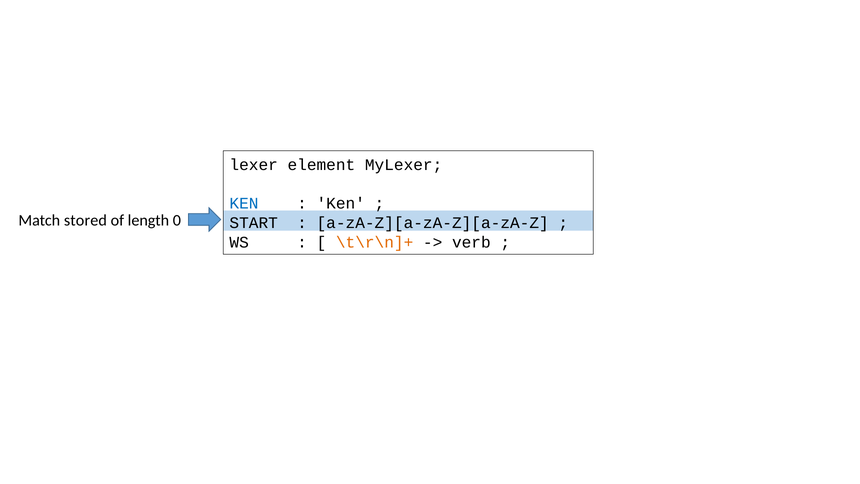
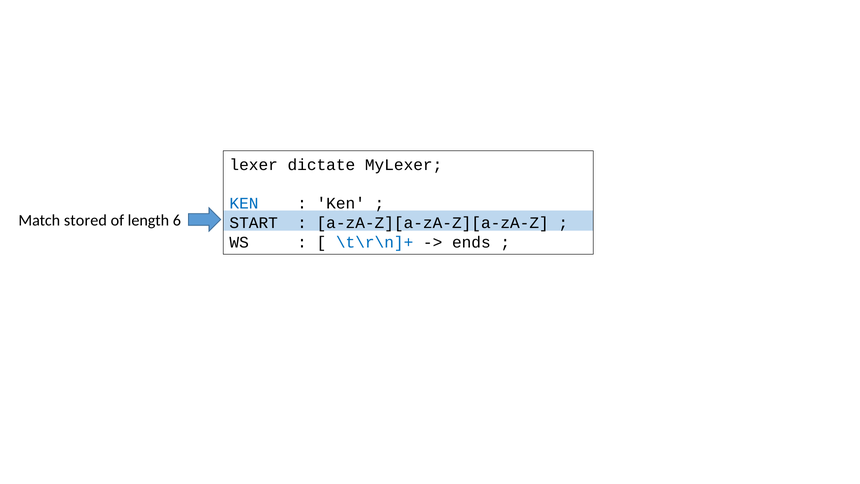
element: element -> dictate
0: 0 -> 6
\t\r\n]+ colour: orange -> blue
verb: verb -> ends
